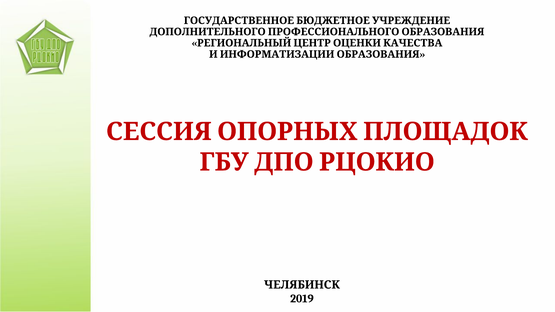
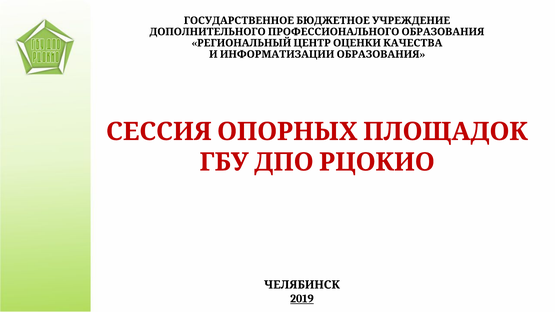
2019 underline: none -> present
